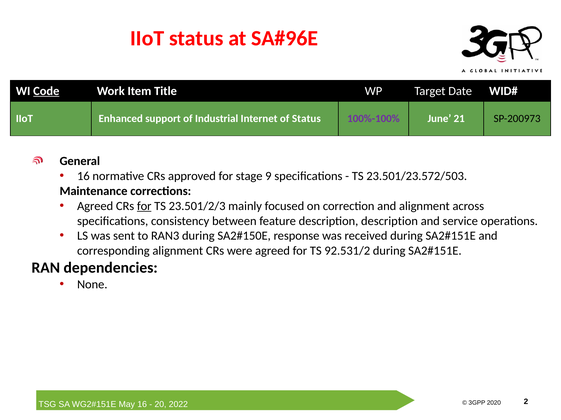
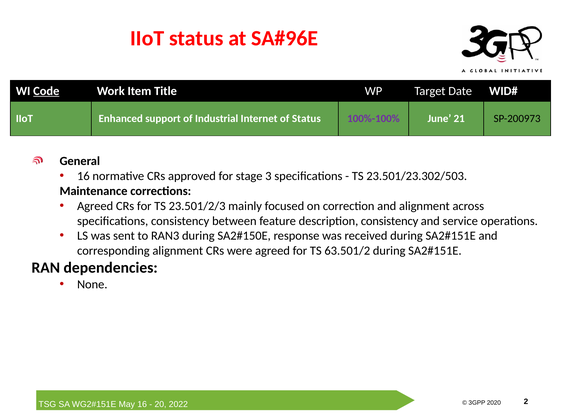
9: 9 -> 3
23.501/23.572/503: 23.501/23.572/503 -> 23.501/23.302/503
for at (144, 206) underline: present -> none
description description: description -> consistency
92.531/2: 92.531/2 -> 63.501/2
